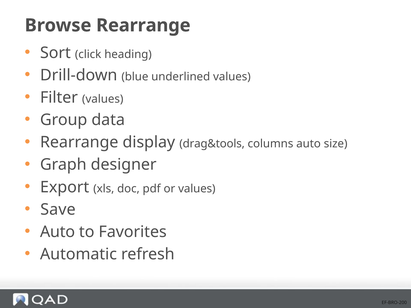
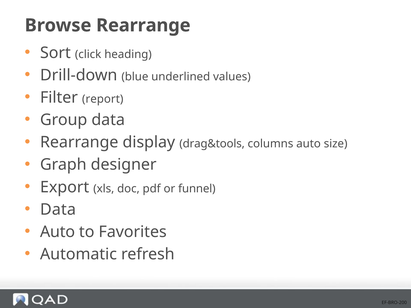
Filter values: values -> report
or values: values -> funnel
Save at (58, 210): Save -> Data
